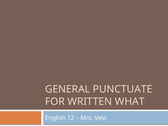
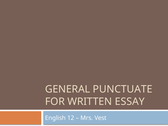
WHAT: WHAT -> ESSAY
